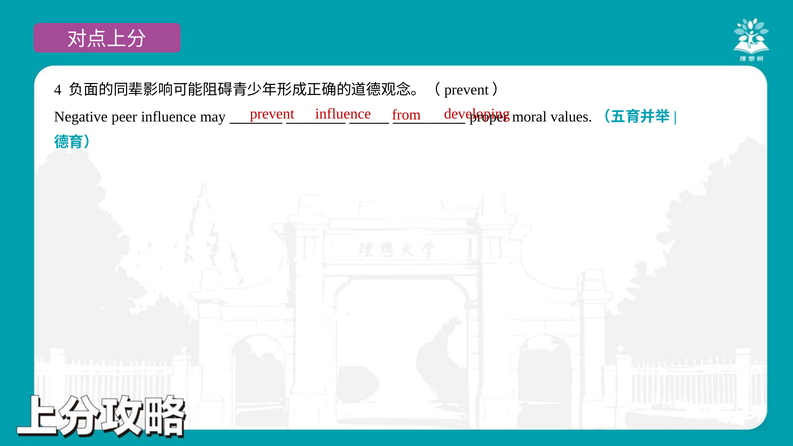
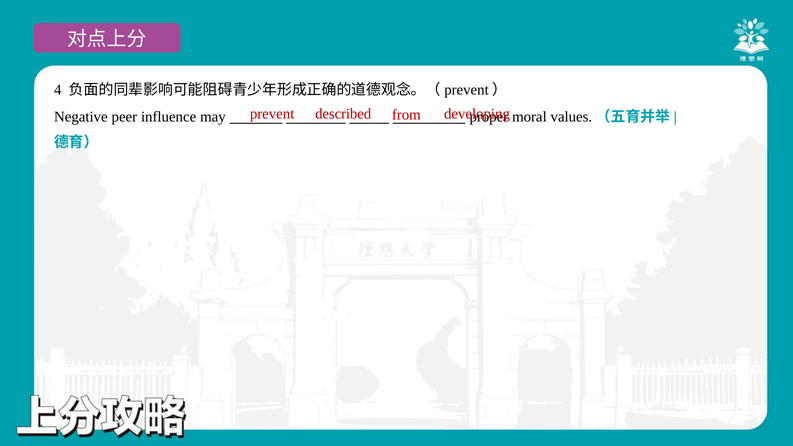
influence at (343, 114): influence -> described
